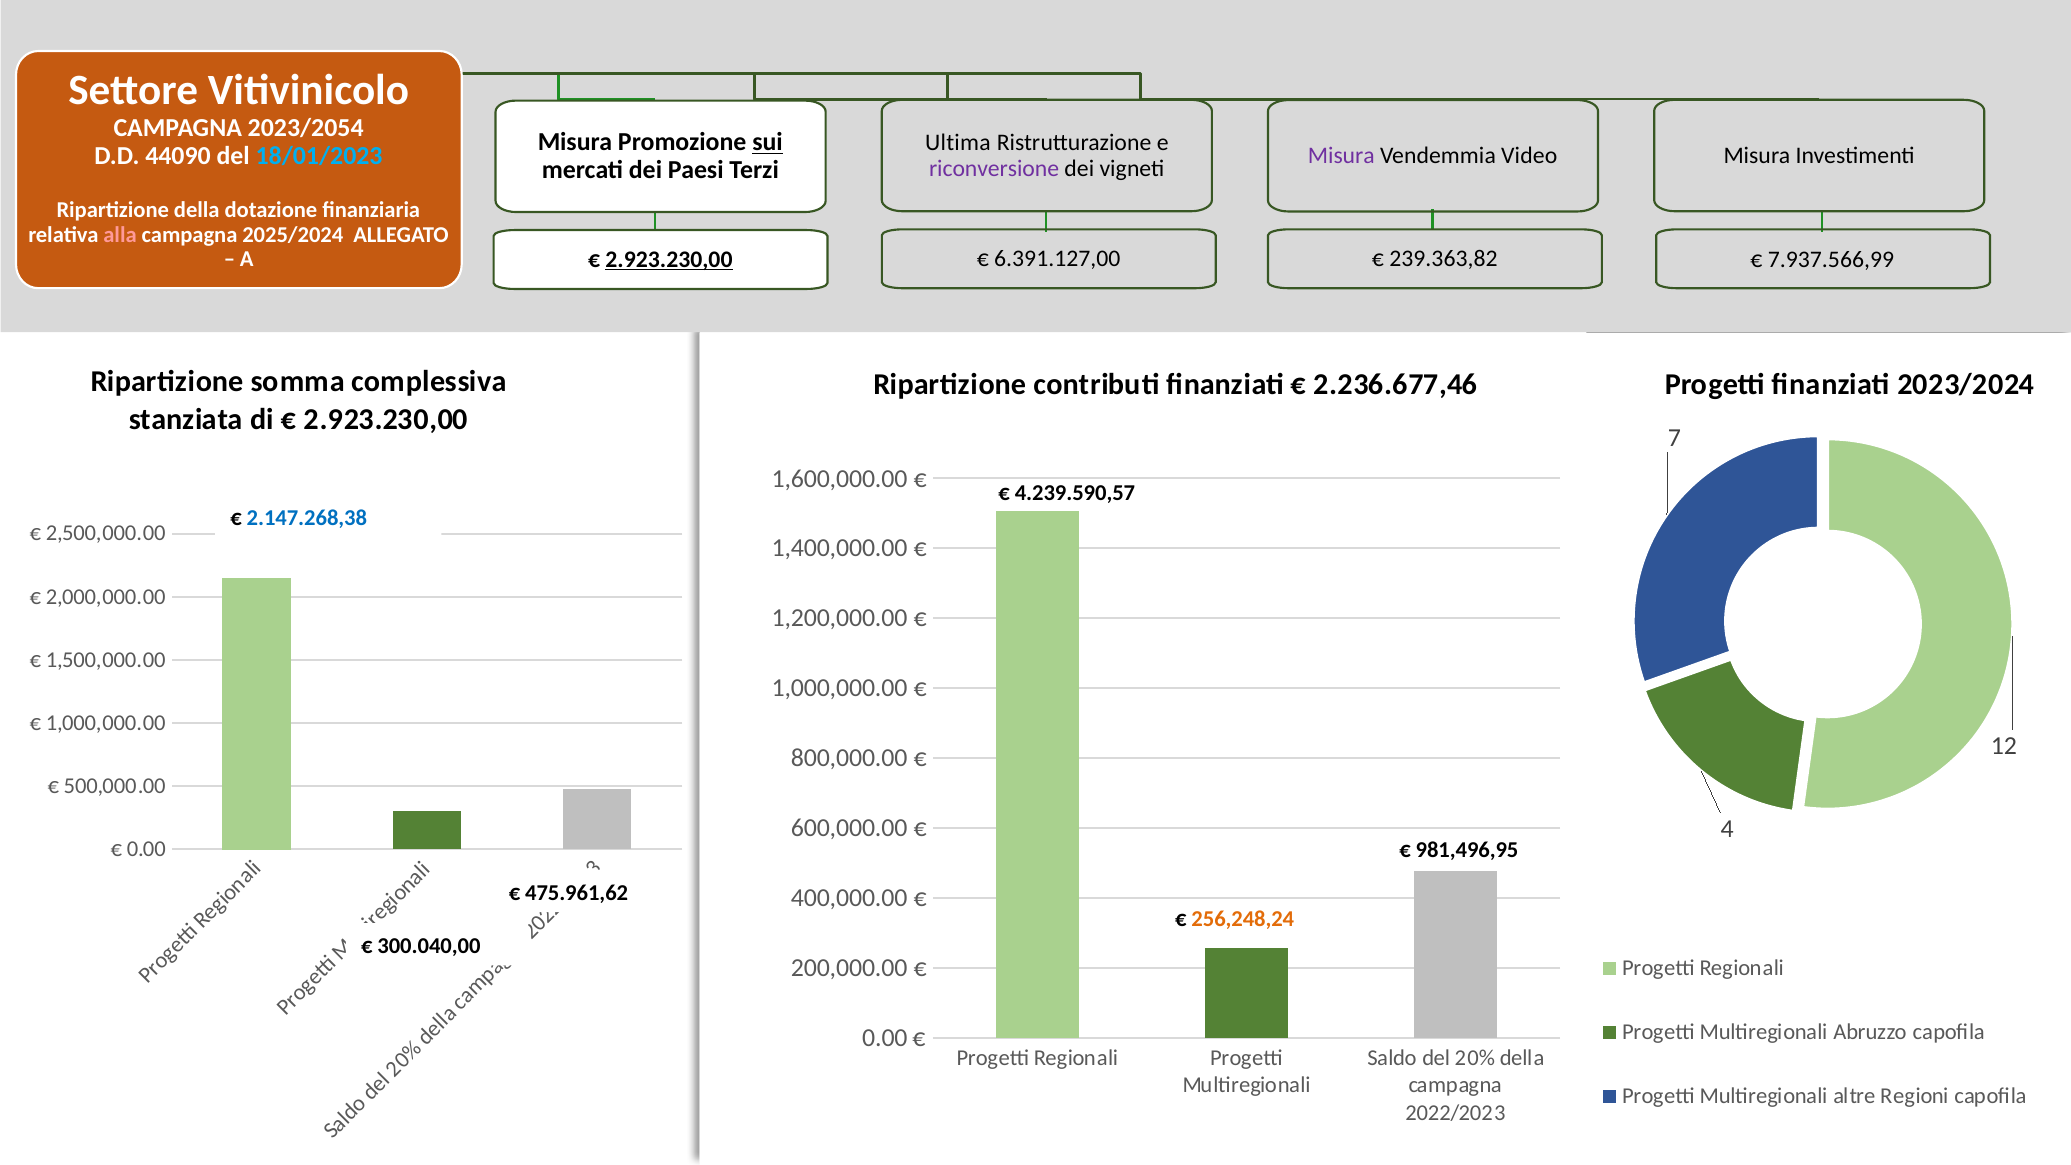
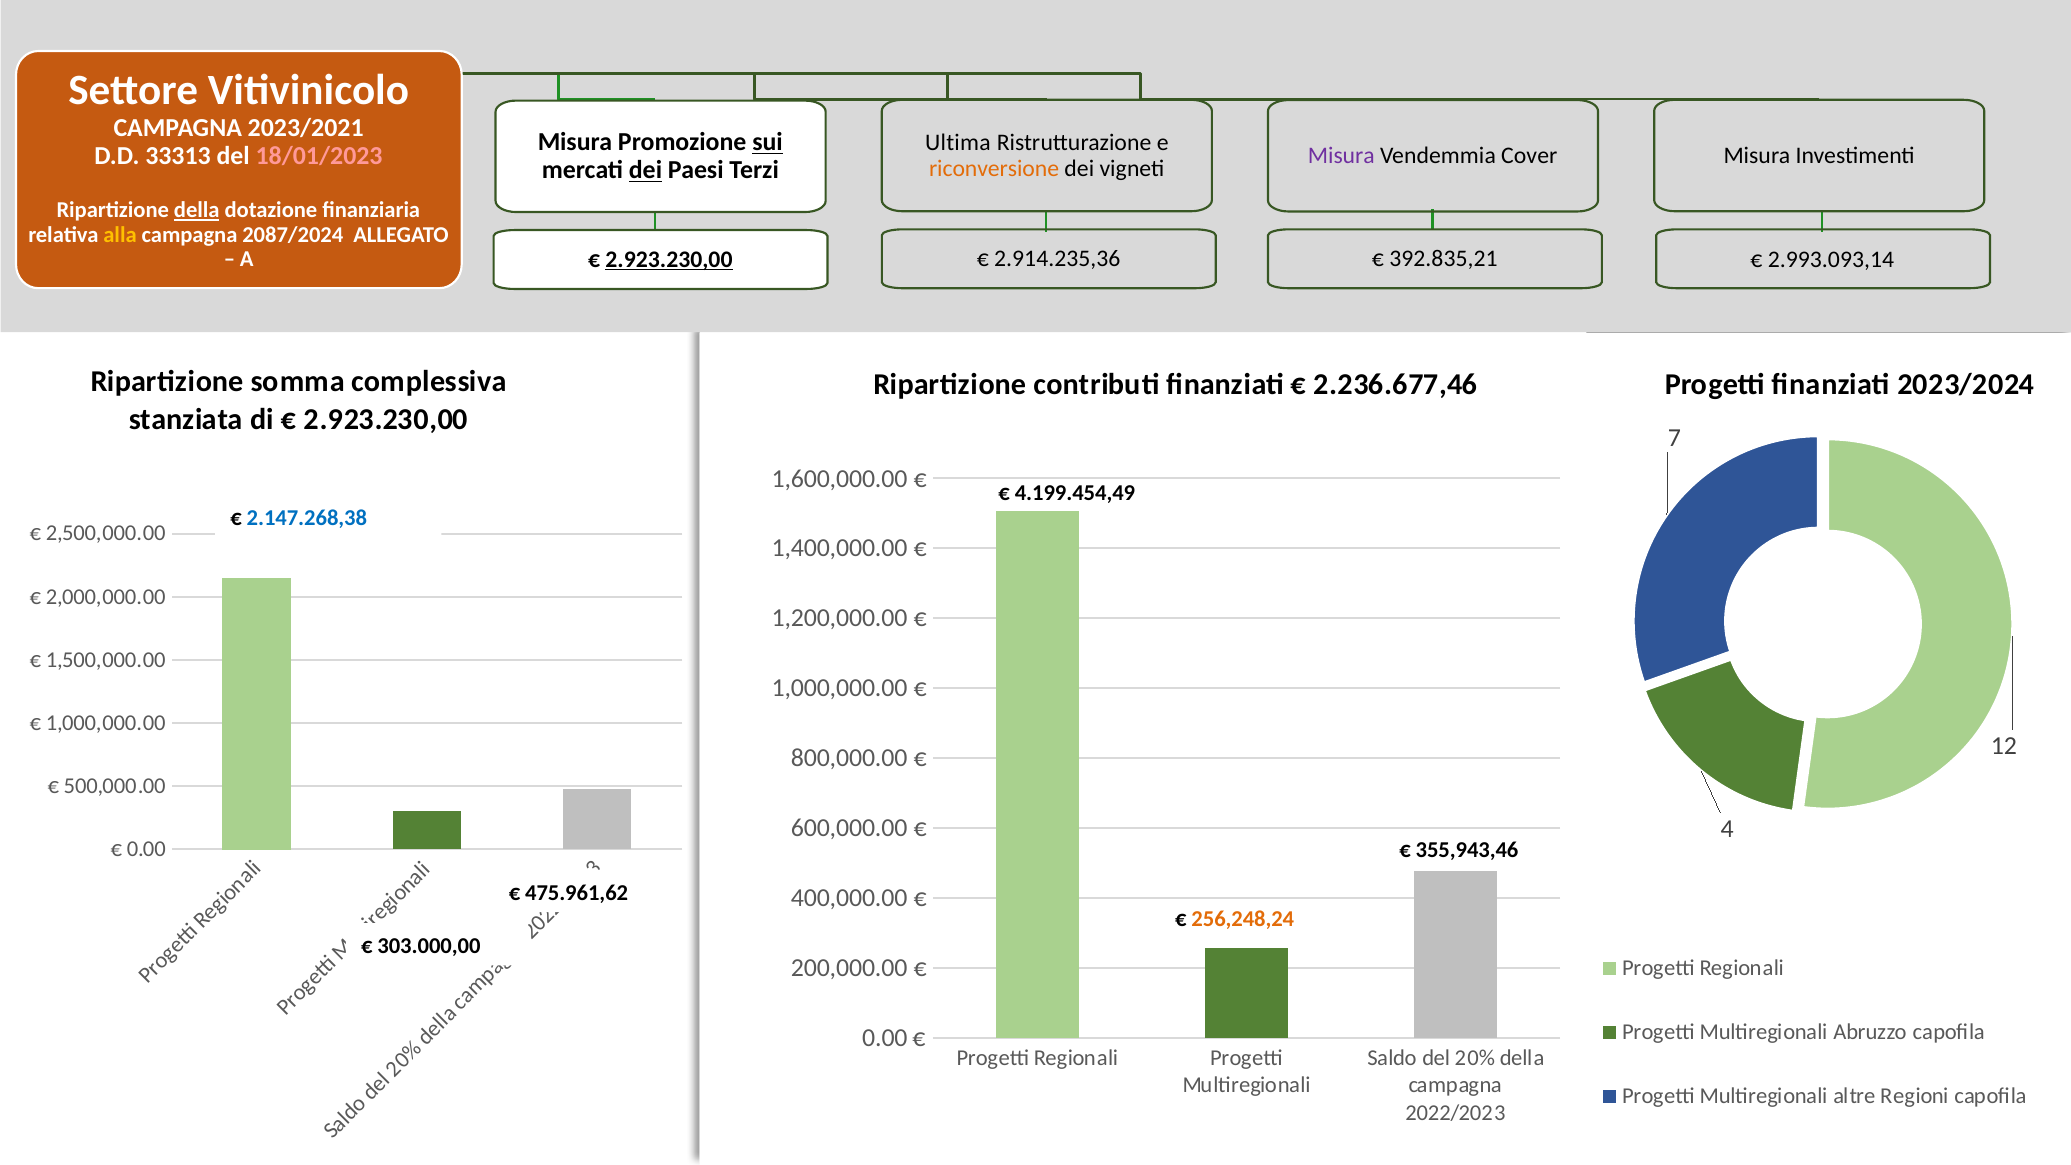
2023/2054: 2023/2054 -> 2023/2021
44090: 44090 -> 33313
18/01/2023 colour: light blue -> pink
Video: Video -> Cover
riconversione colour: purple -> orange
dei at (645, 170) underline: none -> present
della at (197, 210) underline: none -> present
alla colour: pink -> yellow
2025/2024: 2025/2024 -> 2087/2024
6.391.127,00: 6.391.127,00 -> 2.914.235,36
239.363,82: 239.363,82 -> 392.835,21
7.937.566,99: 7.937.566,99 -> 2.993.093,14
4.239.590,57: 4.239.590,57 -> 4.199.454,49
981,496,95: 981,496,95 -> 355,943,46
300.040,00: 300.040,00 -> 303.000,00
